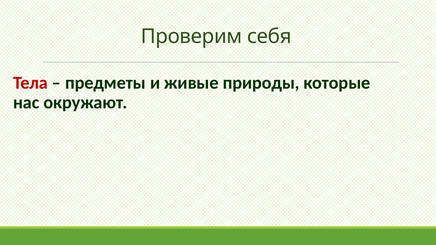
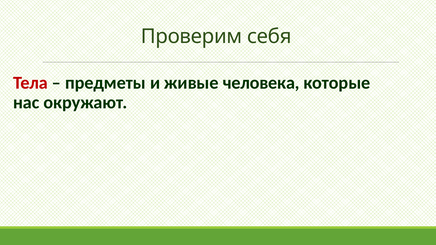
природы: природы -> человека
